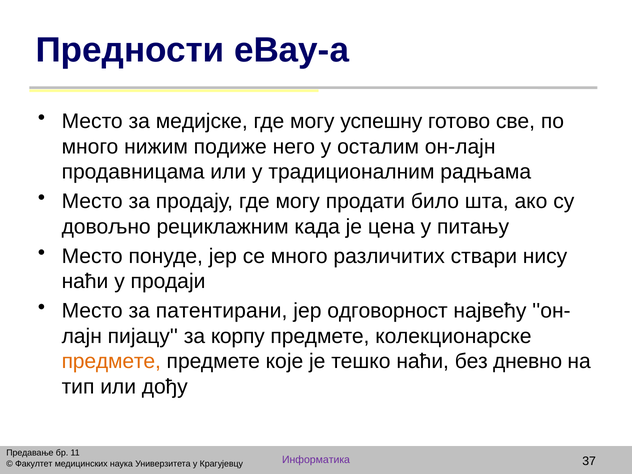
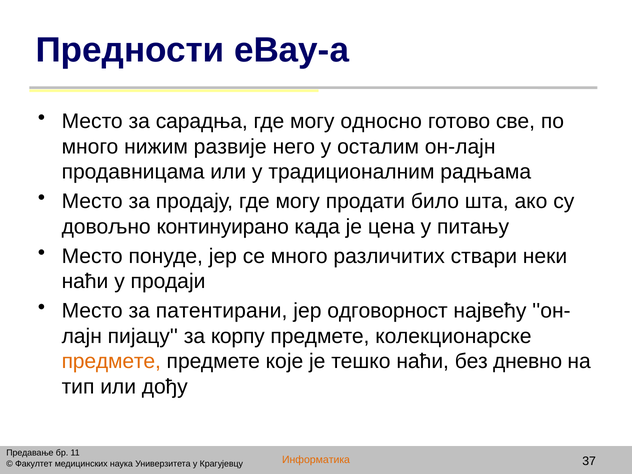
медијске: медијске -> сарадња
успешну: успешну -> односно
подиже: подиже -> развије
рециклажним: рециклажним -> континуирано
нису: нису -> неки
Информатика colour: purple -> orange
